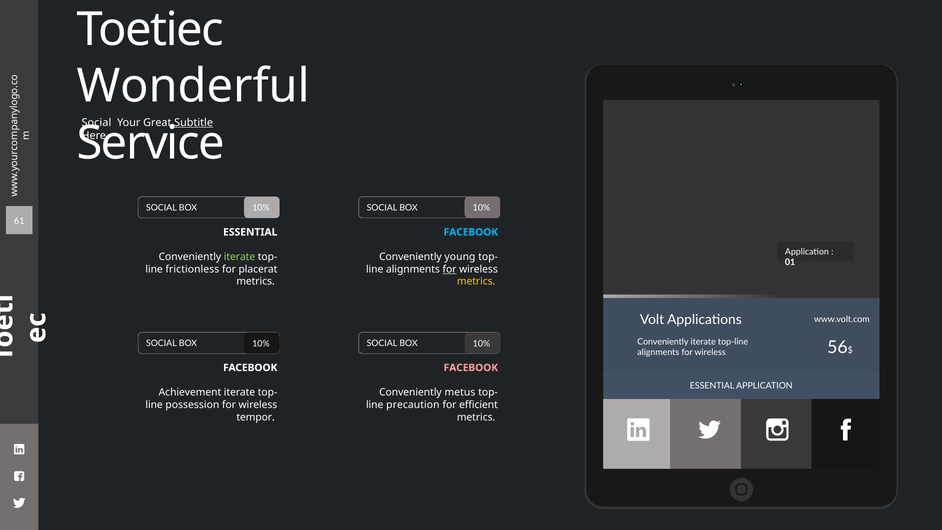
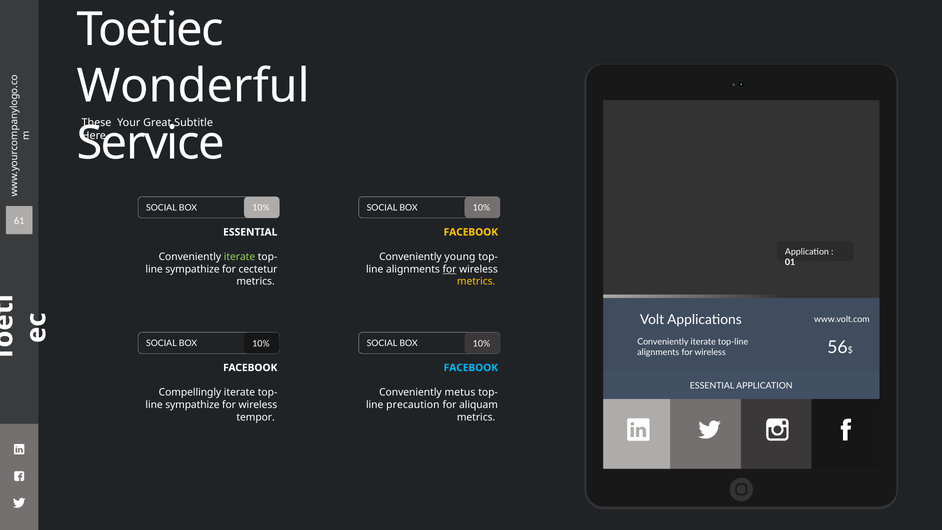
Social at (96, 122): Social -> These
Subtitle underline: present -> none
FACEBOOK at (471, 232) colour: light blue -> yellow
frictionless at (192, 269): frictionless -> sympathize
placerat: placerat -> cectetur
FACEBOOK at (471, 368) colour: pink -> light blue
Achievement: Achievement -> Compellingly
possession at (192, 405): possession -> sympathize
efficient: efficient -> aliquam
